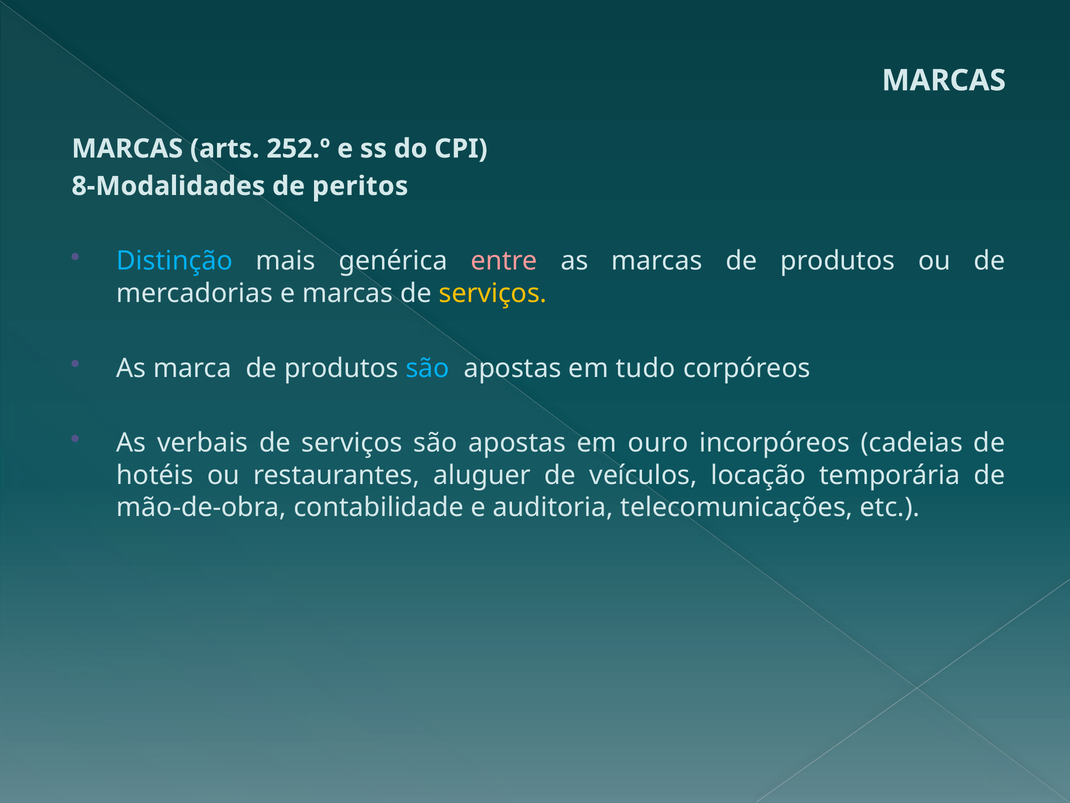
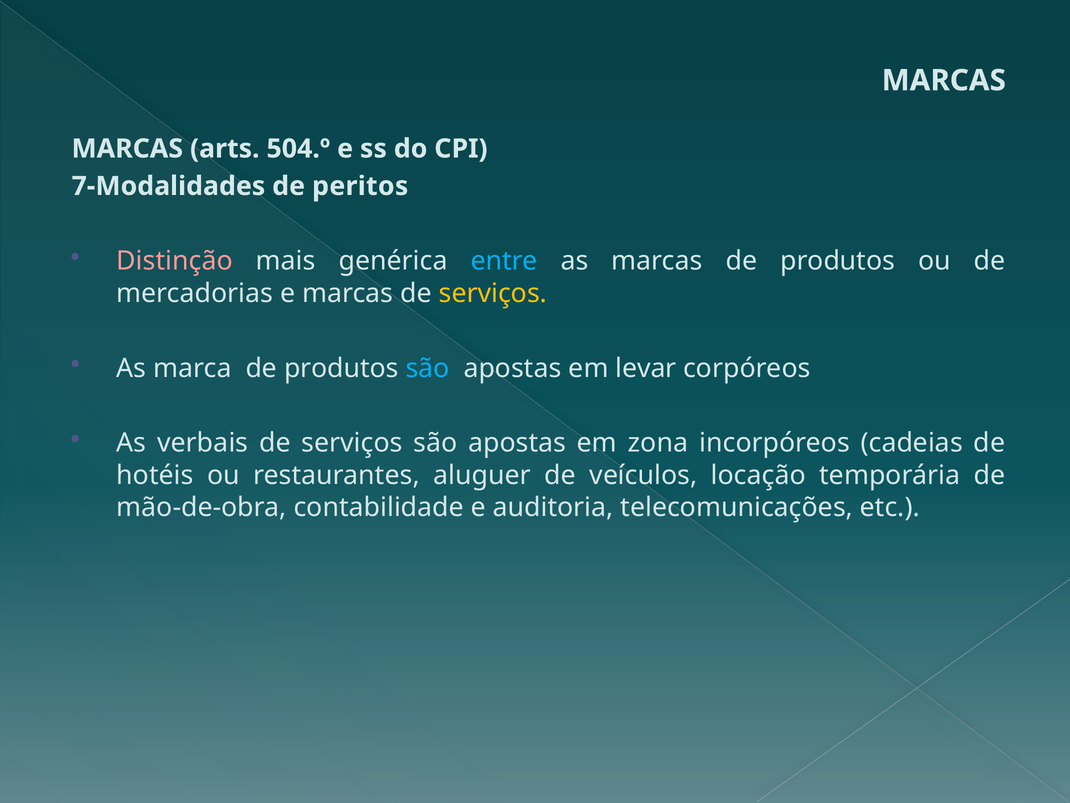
252.º: 252.º -> 504.º
8-Modalidades: 8-Modalidades -> 7-Modalidades
Distinção colour: light blue -> pink
entre colour: pink -> light blue
tudo: tudo -> levar
ouro: ouro -> zona
